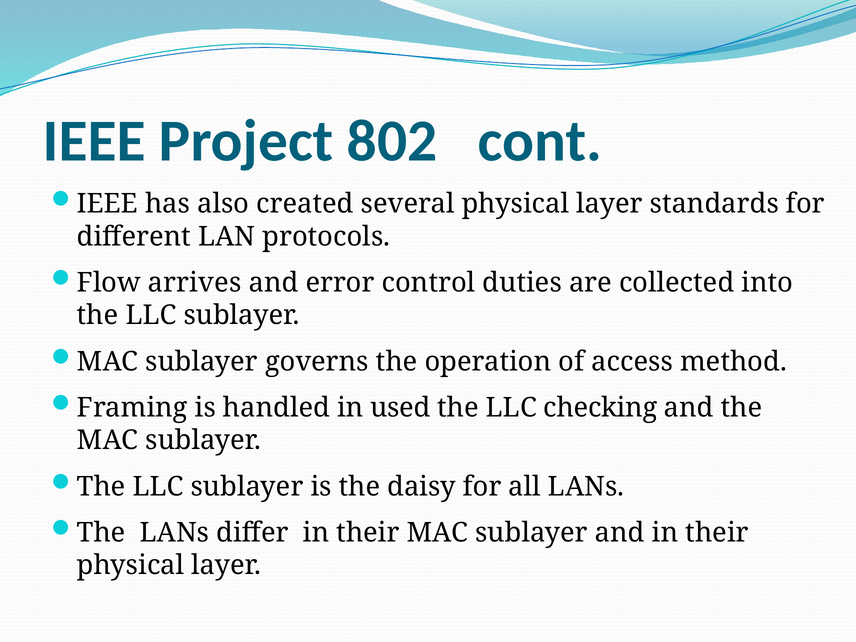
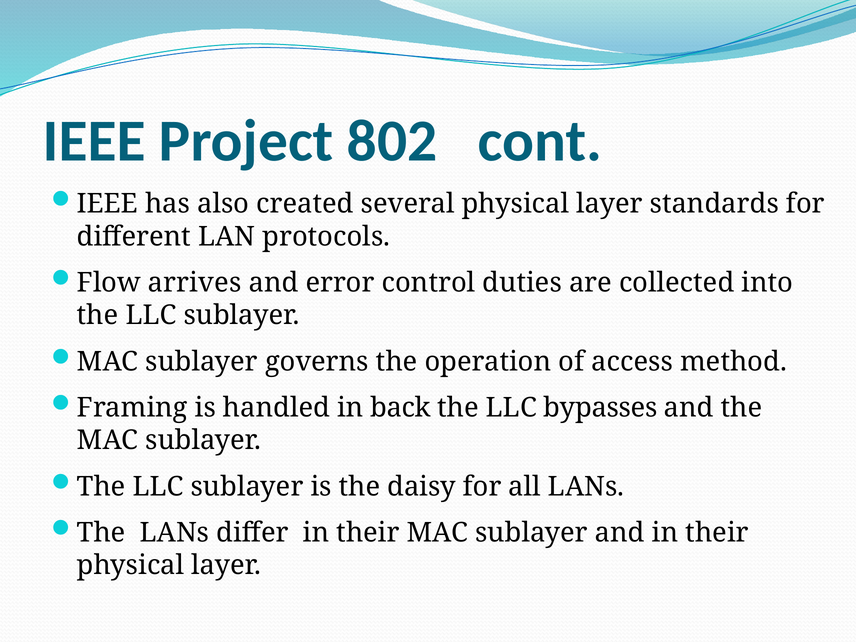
used: used -> back
checking: checking -> bypasses
